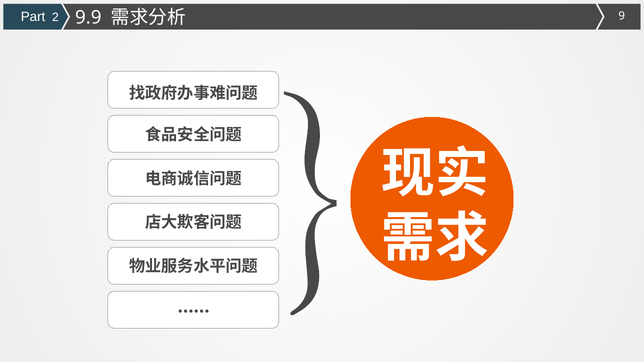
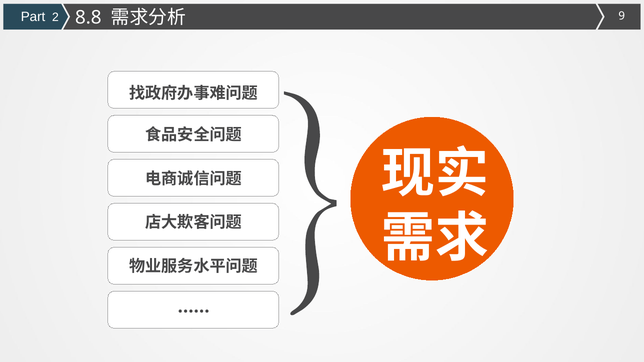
9.9: 9.9 -> 8.8
